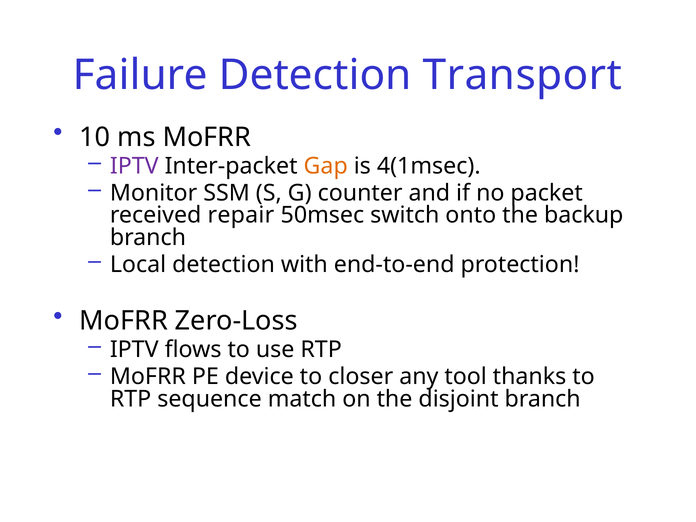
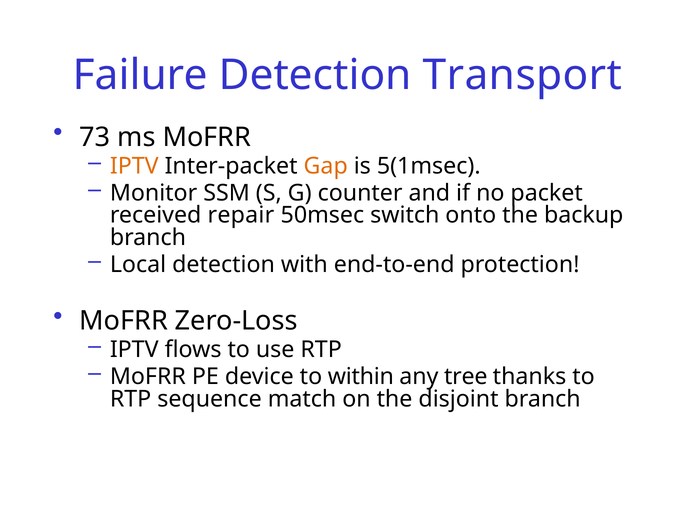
10: 10 -> 73
IPTV at (134, 166) colour: purple -> orange
4(1msec: 4(1msec -> 5(1msec
closer: closer -> within
tool: tool -> tree
